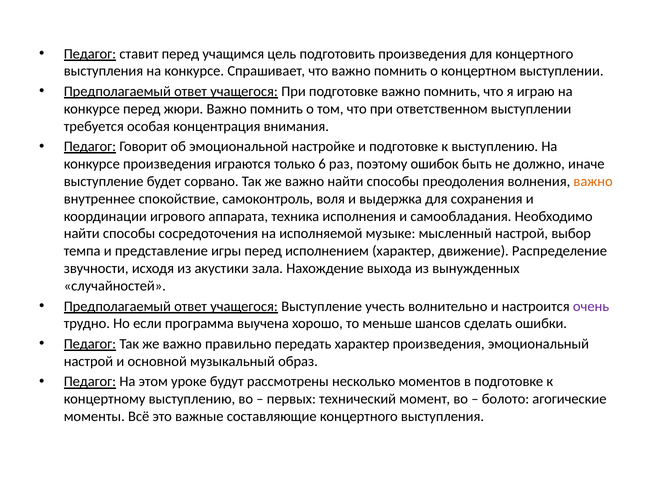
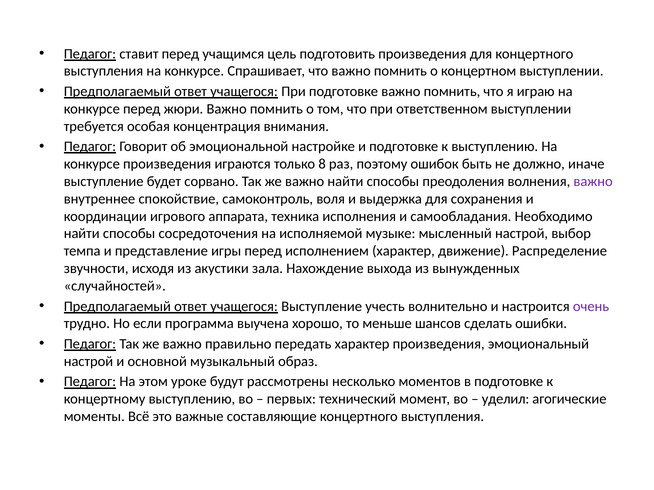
6: 6 -> 8
важно at (593, 182) colour: orange -> purple
болото: болото -> уделил
